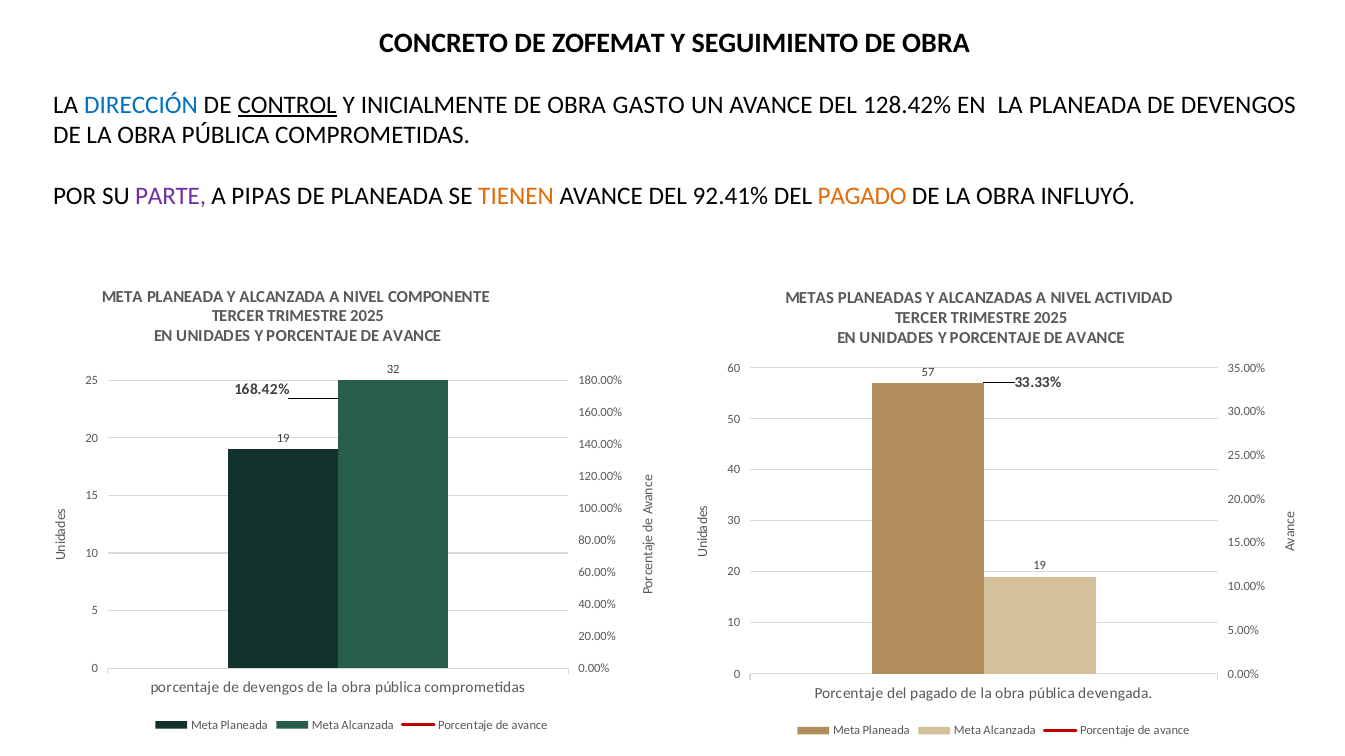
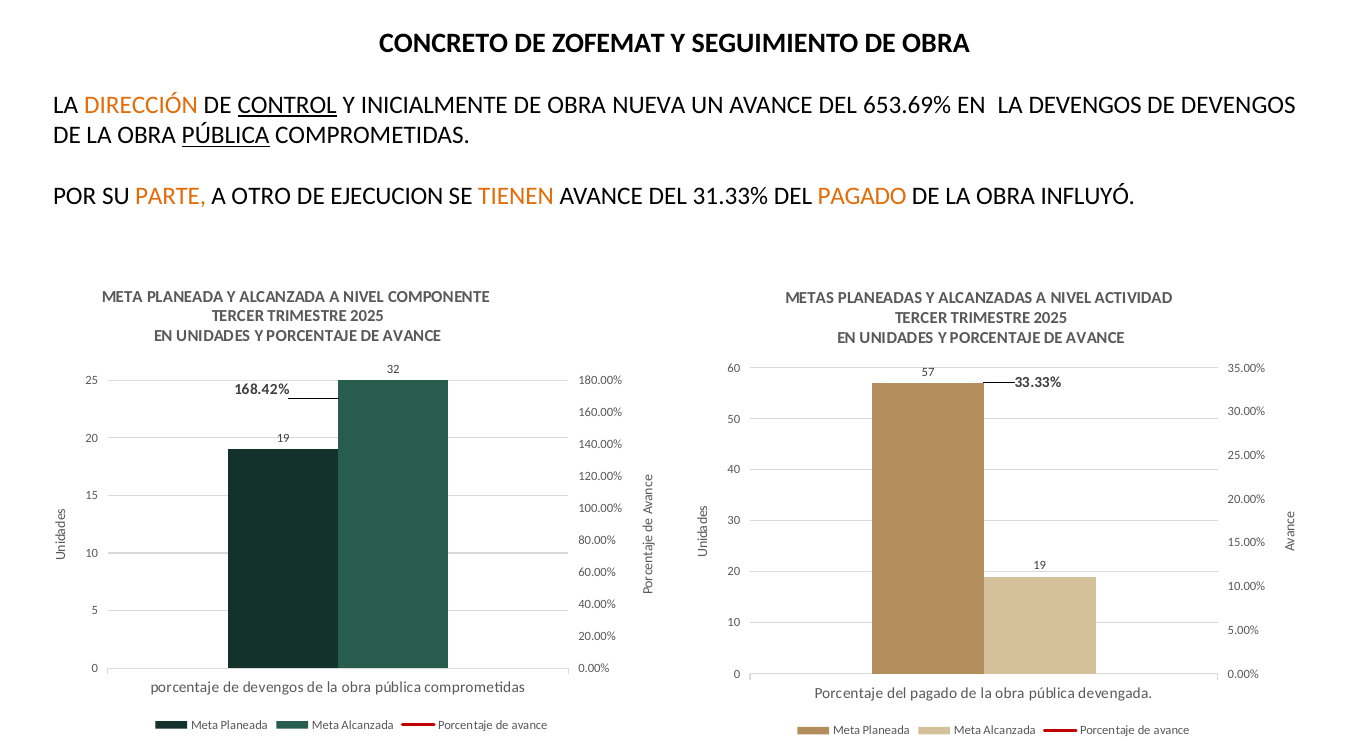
DIRECCIÓN colour: blue -> orange
GASTO: GASTO -> NUEVA
128.42%: 128.42% -> 653.69%
LA PLANEADA: PLANEADA -> DEVENGOS
PÚBLICA at (226, 136) underline: none -> present
PARTE colour: purple -> orange
PIPAS: PIPAS -> OTRO
DE PLANEADA: PLANEADA -> EJECUCION
92.41%: 92.41% -> 31.33%
